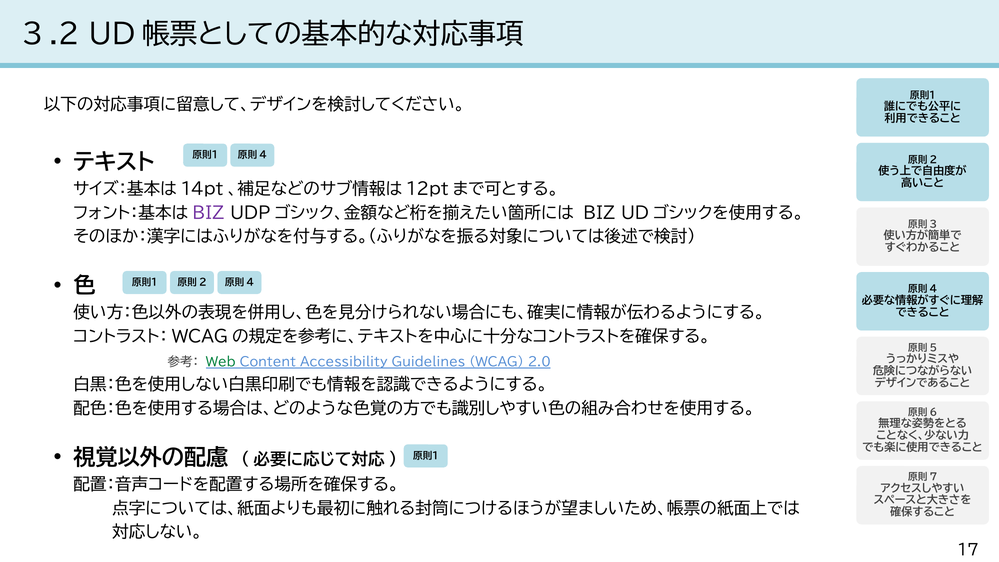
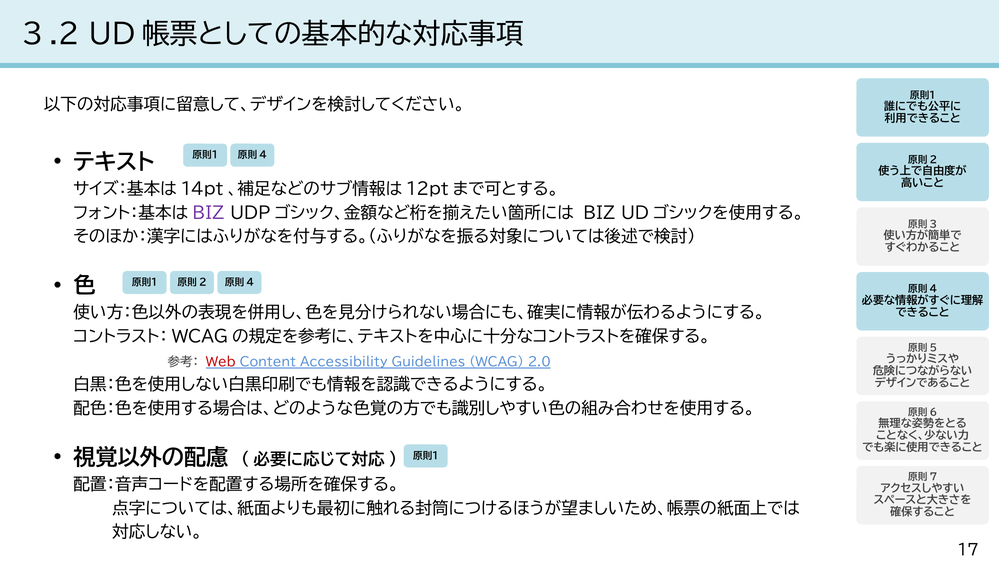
Web colour: green -> red
